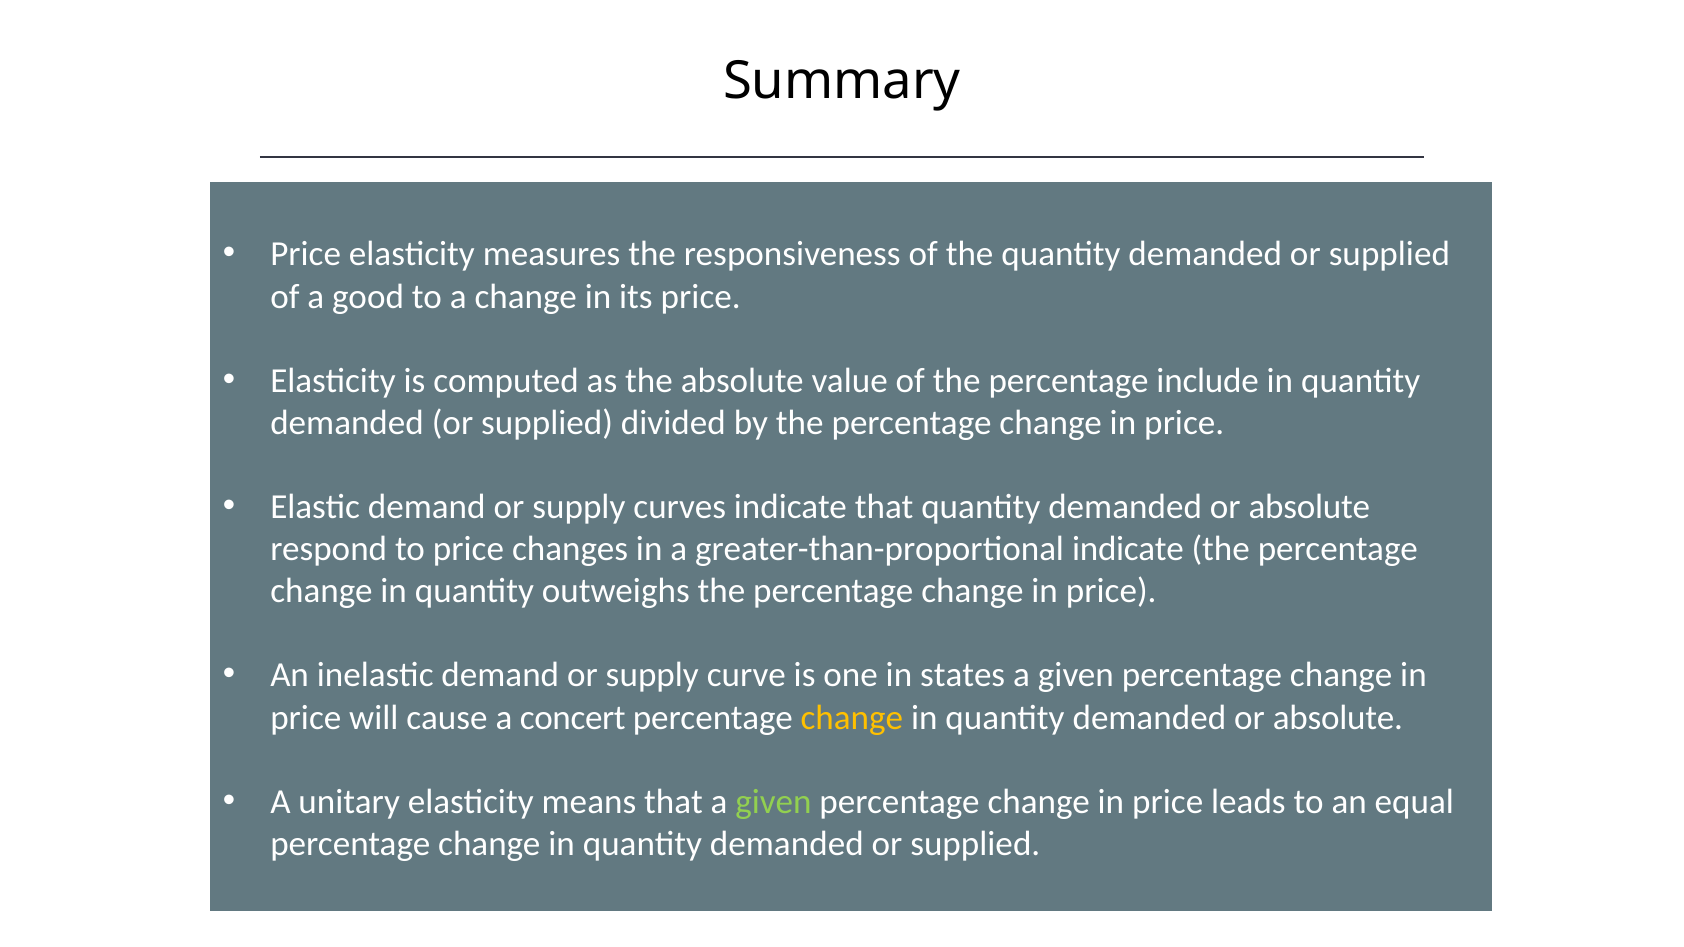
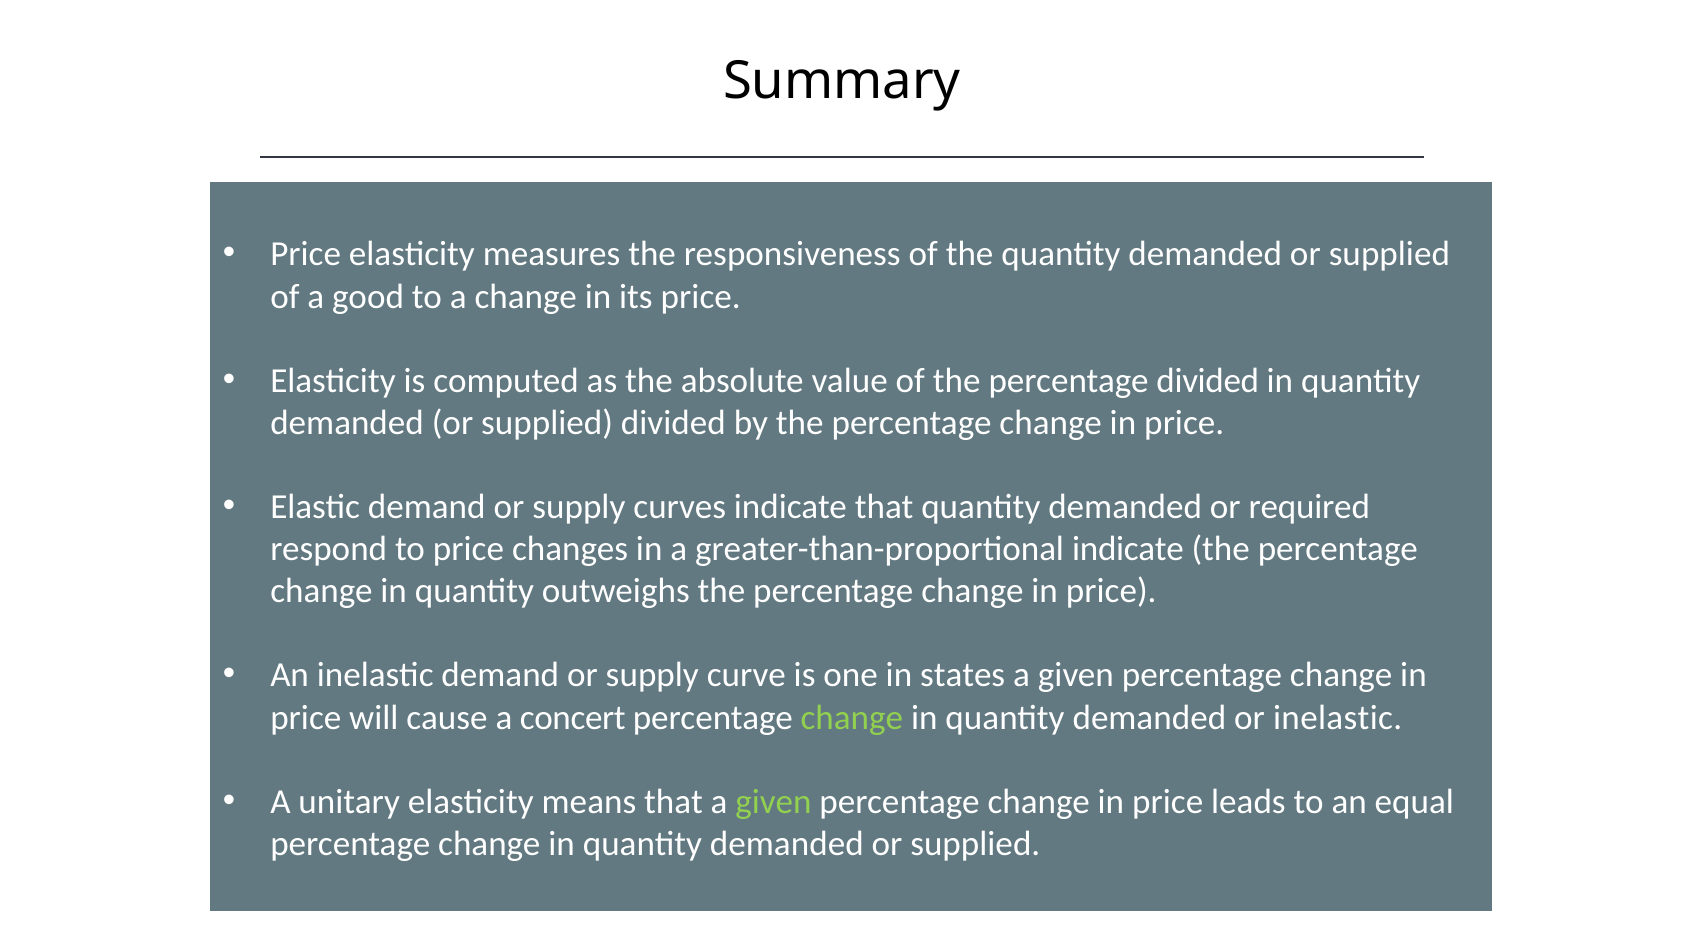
percentage include: include -> divided
absolute at (1309, 507): absolute -> required
change at (852, 718) colour: yellow -> light green
absolute at (1338, 718): absolute -> inelastic
